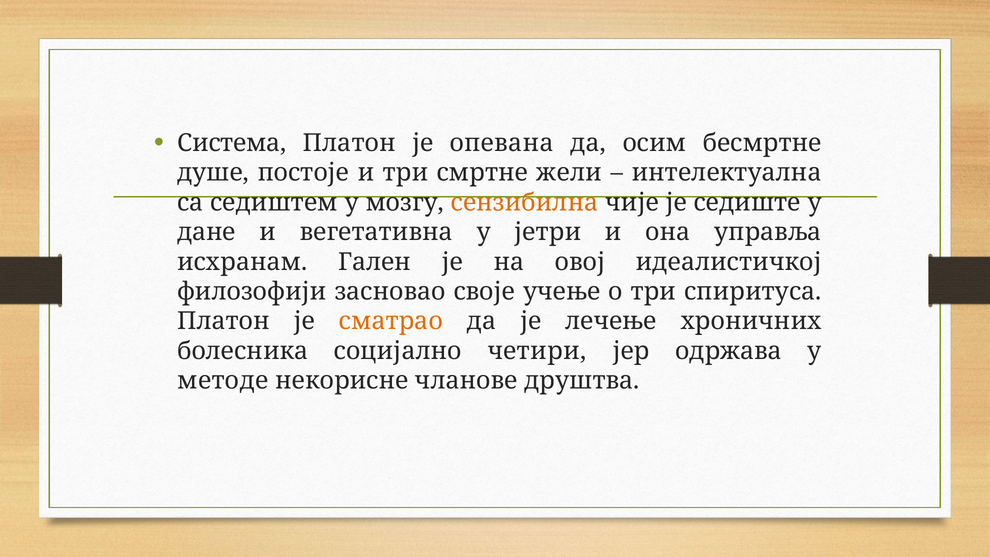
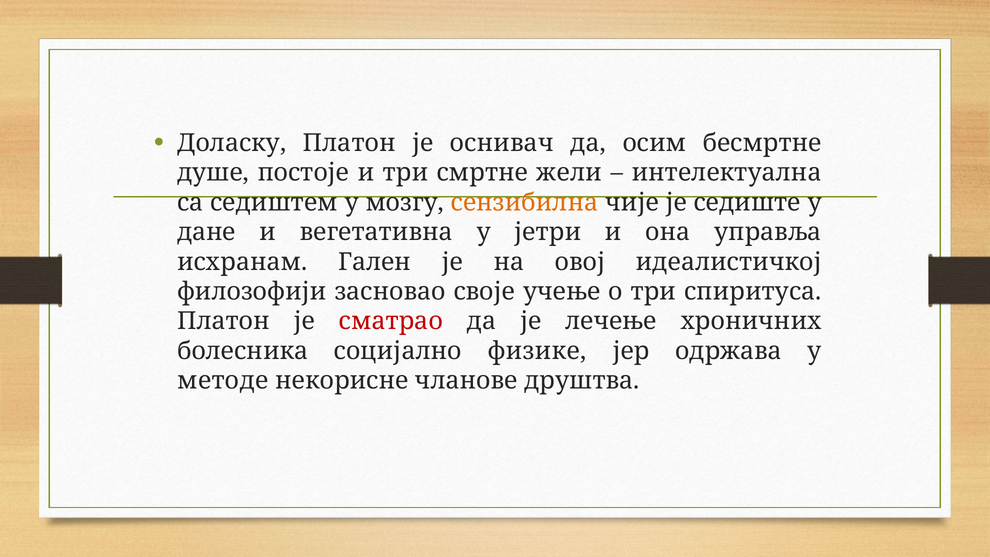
Система: Система -> Доласку
опевана: опевана -> оснивач
сматрао colour: orange -> red
четири: четири -> физике
